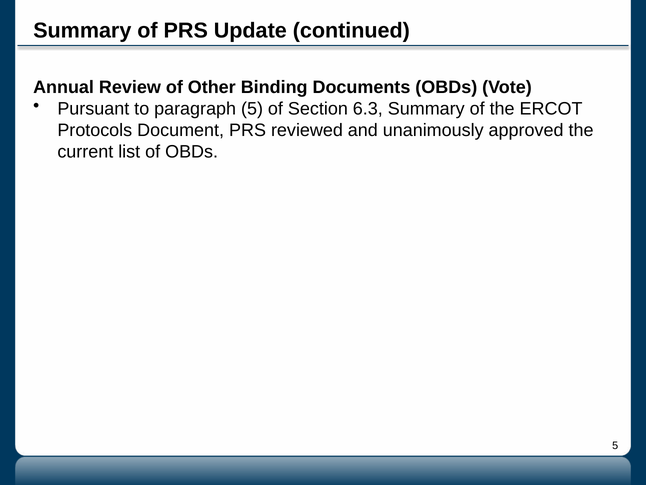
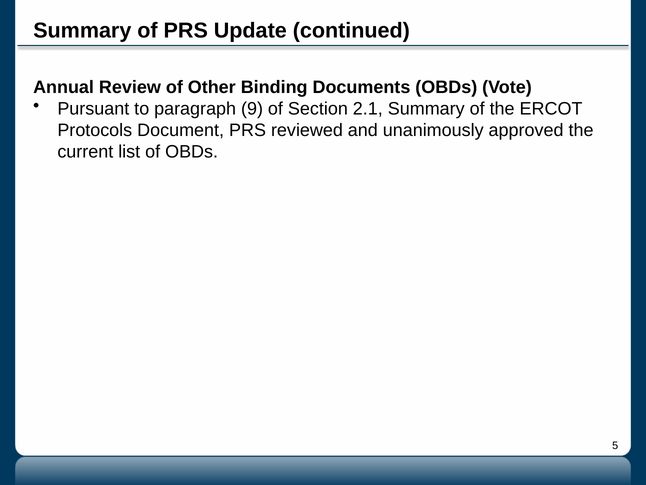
paragraph 5: 5 -> 9
6.3: 6.3 -> 2.1
